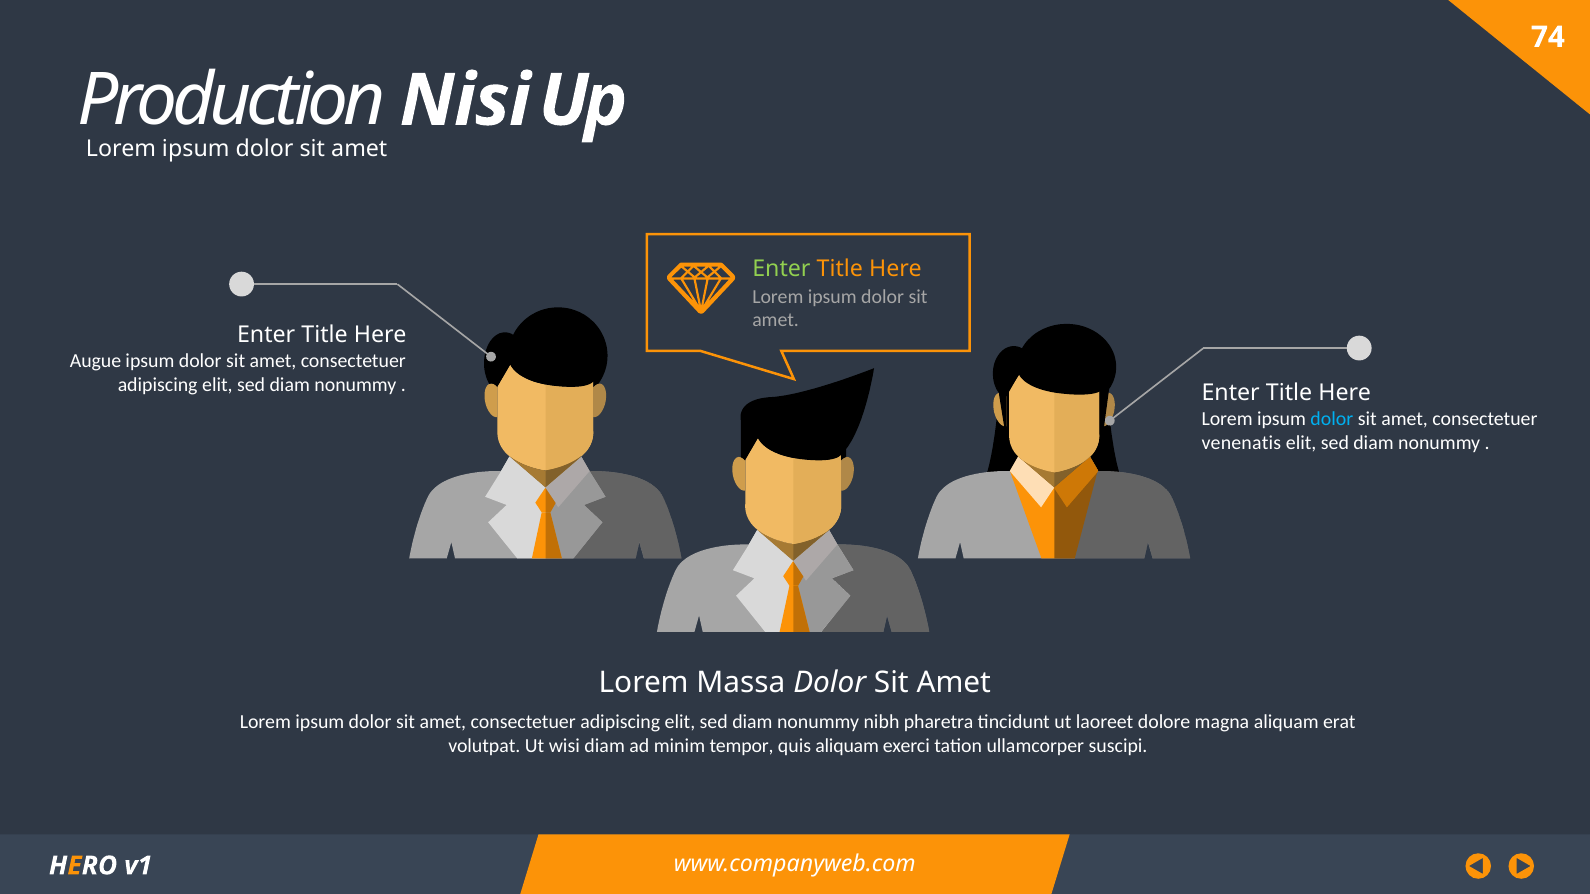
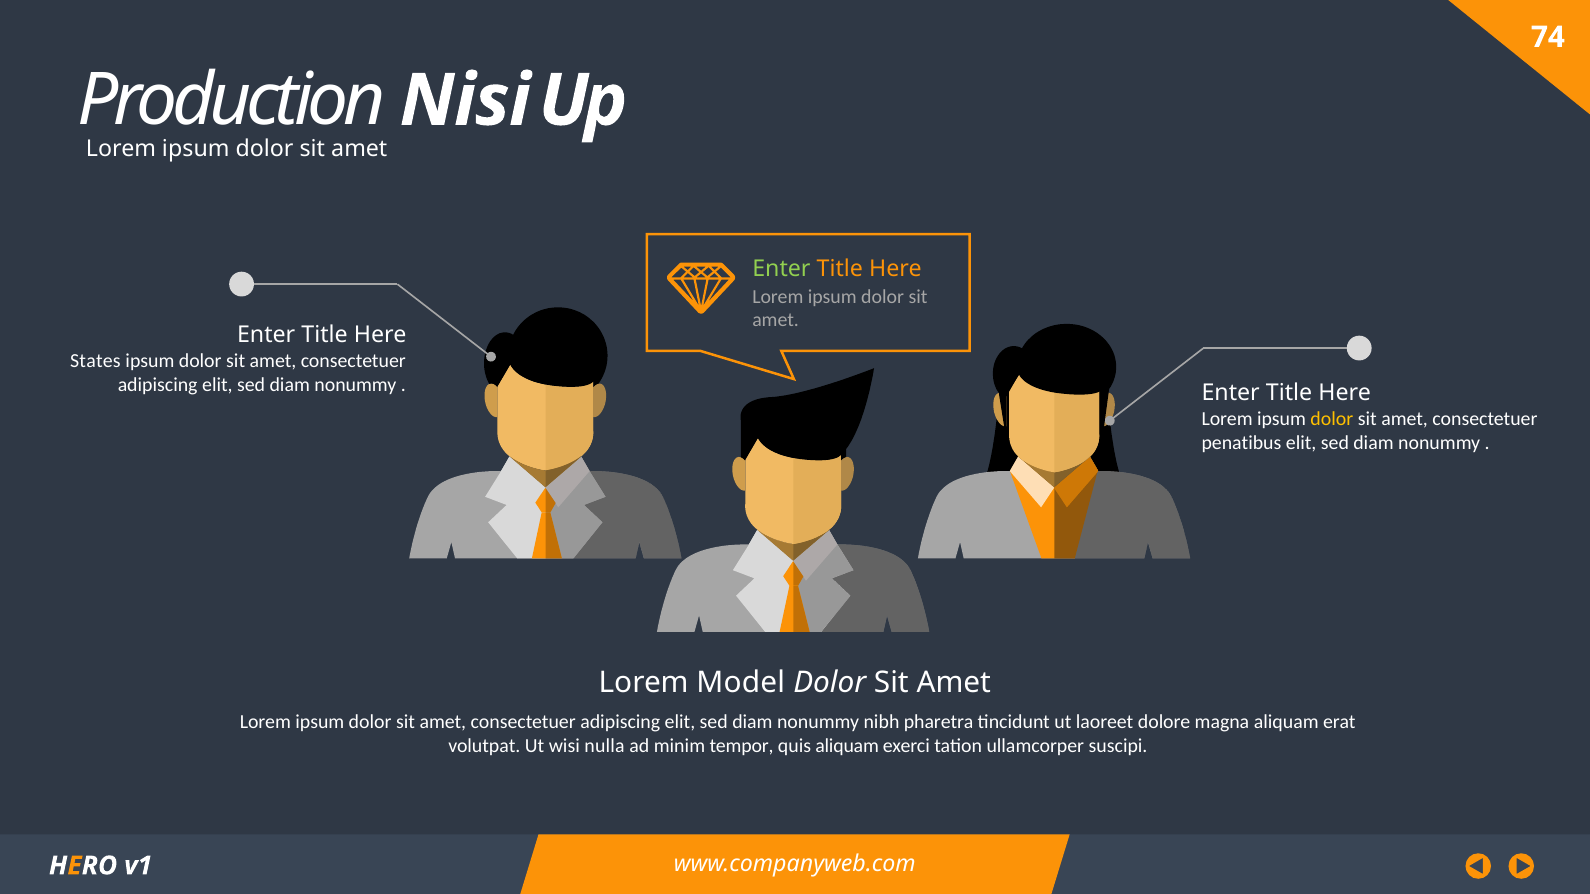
Augue: Augue -> States
dolor at (1332, 420) colour: light blue -> yellow
venenatis: venenatis -> penatibus
Massa: Massa -> Model
wisi diam: diam -> nulla
